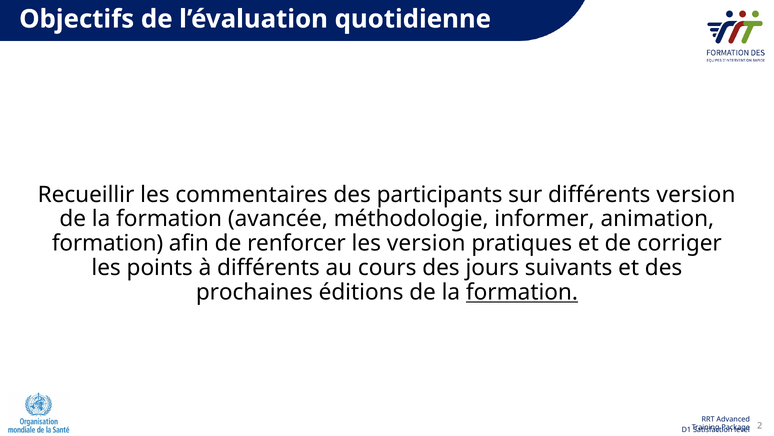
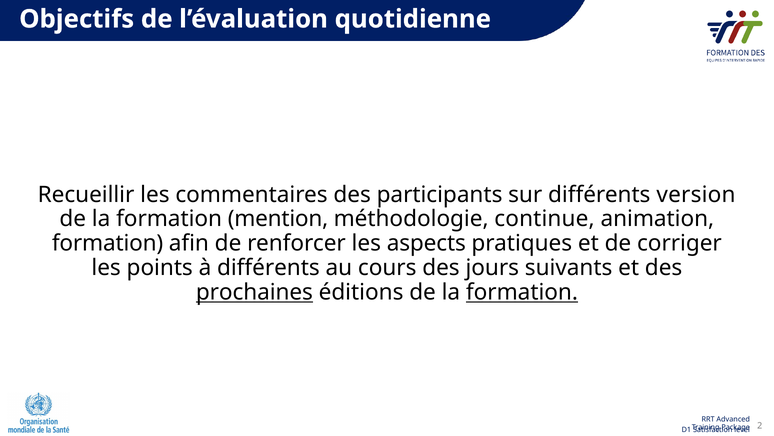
avancée: avancée -> mention
informer: informer -> continue
les version: version -> aspects
prochaines underline: none -> present
